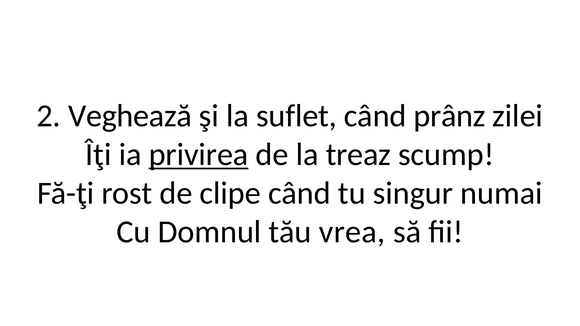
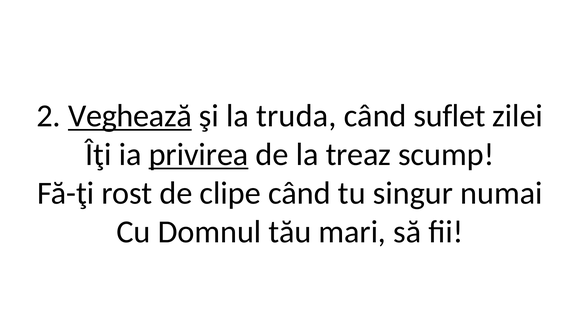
Veghează underline: none -> present
suflet: suflet -> truda
prânz: prânz -> suflet
vrea: vrea -> mari
